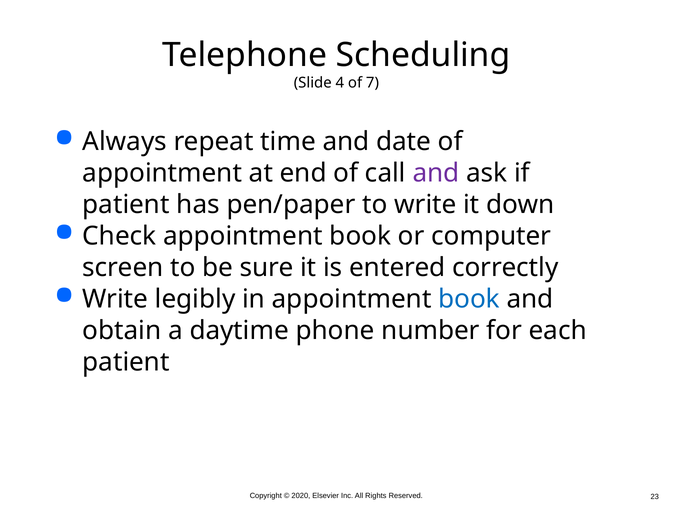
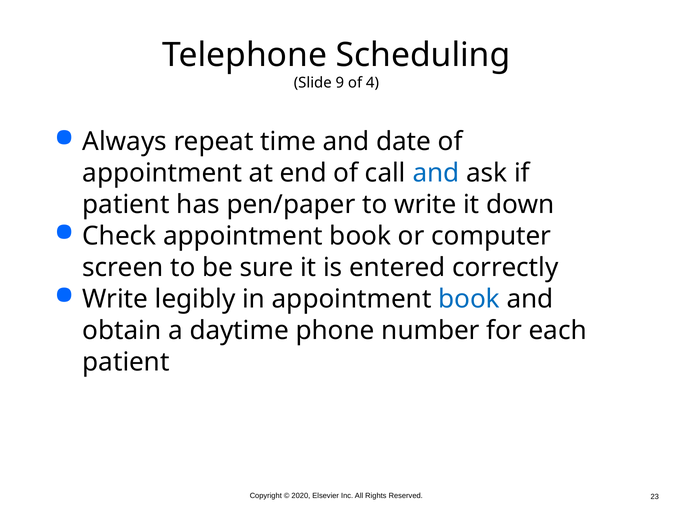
4: 4 -> 9
7: 7 -> 4
and at (436, 173) colour: purple -> blue
